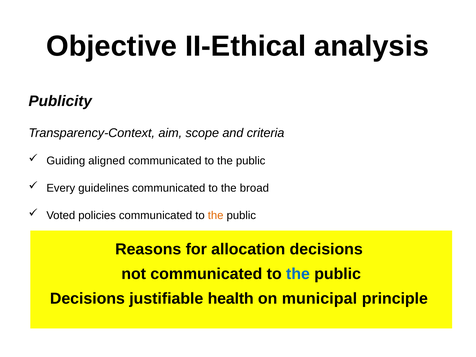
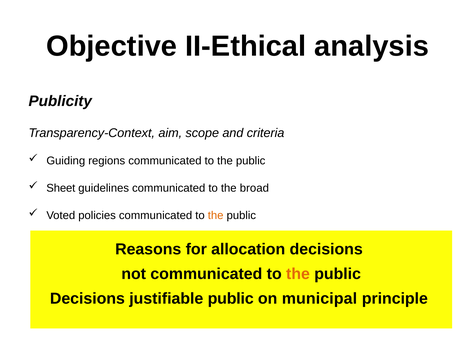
aligned: aligned -> regions
Every: Every -> Sheet
the at (298, 274) colour: blue -> orange
justifiable health: health -> public
